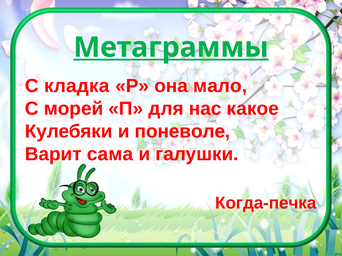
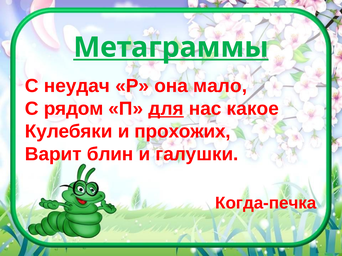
кладка: кладка -> неудач
морей: морей -> рядом
для underline: none -> present
поневоле: поневоле -> прохожих
сама: сама -> блин
